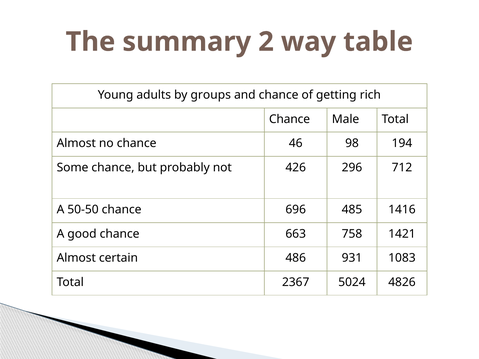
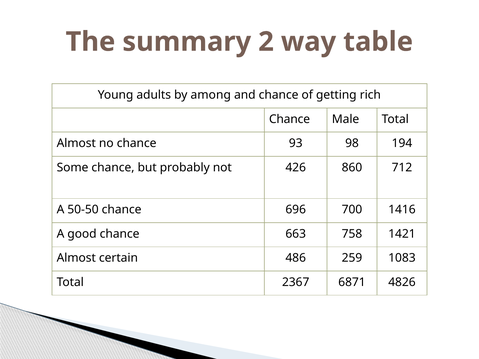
groups: groups -> among
46: 46 -> 93
296: 296 -> 860
485: 485 -> 700
931: 931 -> 259
5024: 5024 -> 6871
